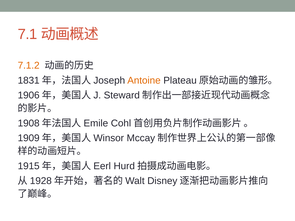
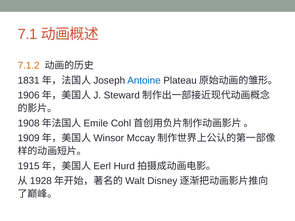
Antoine colour: orange -> blue
